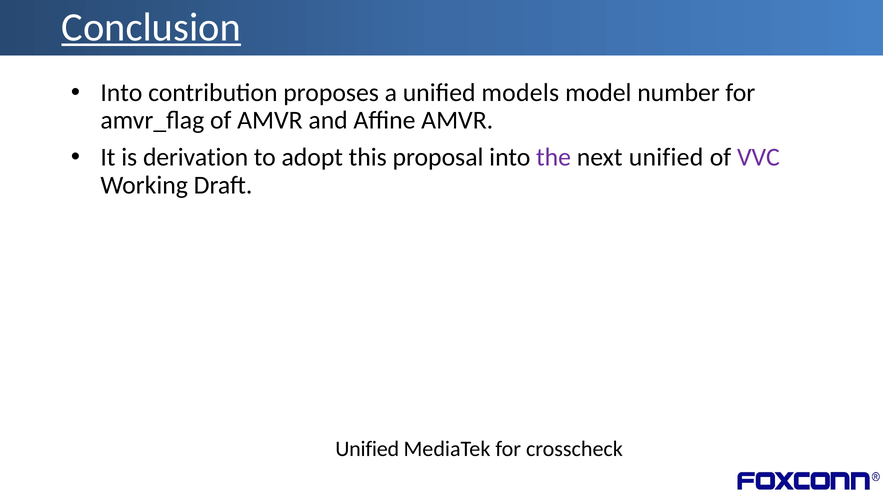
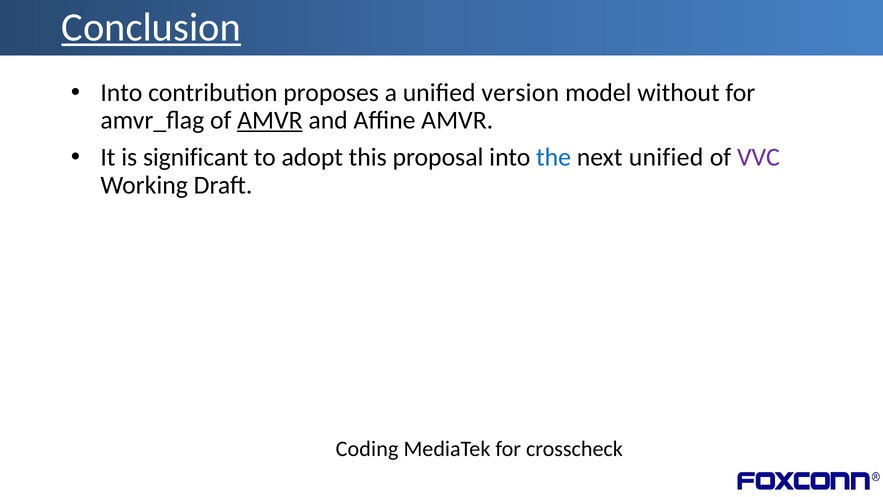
models: models -> version
number: number -> without
AMVR at (270, 120) underline: none -> present
derivation: derivation -> significant
the colour: purple -> blue
Unified at (367, 449): Unified -> Coding
